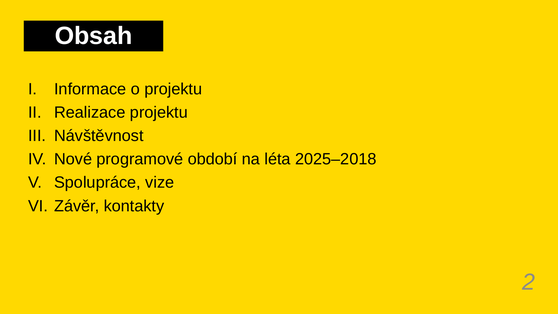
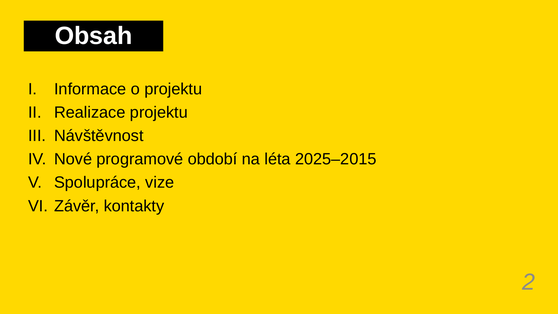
2025–2018: 2025–2018 -> 2025–2015
